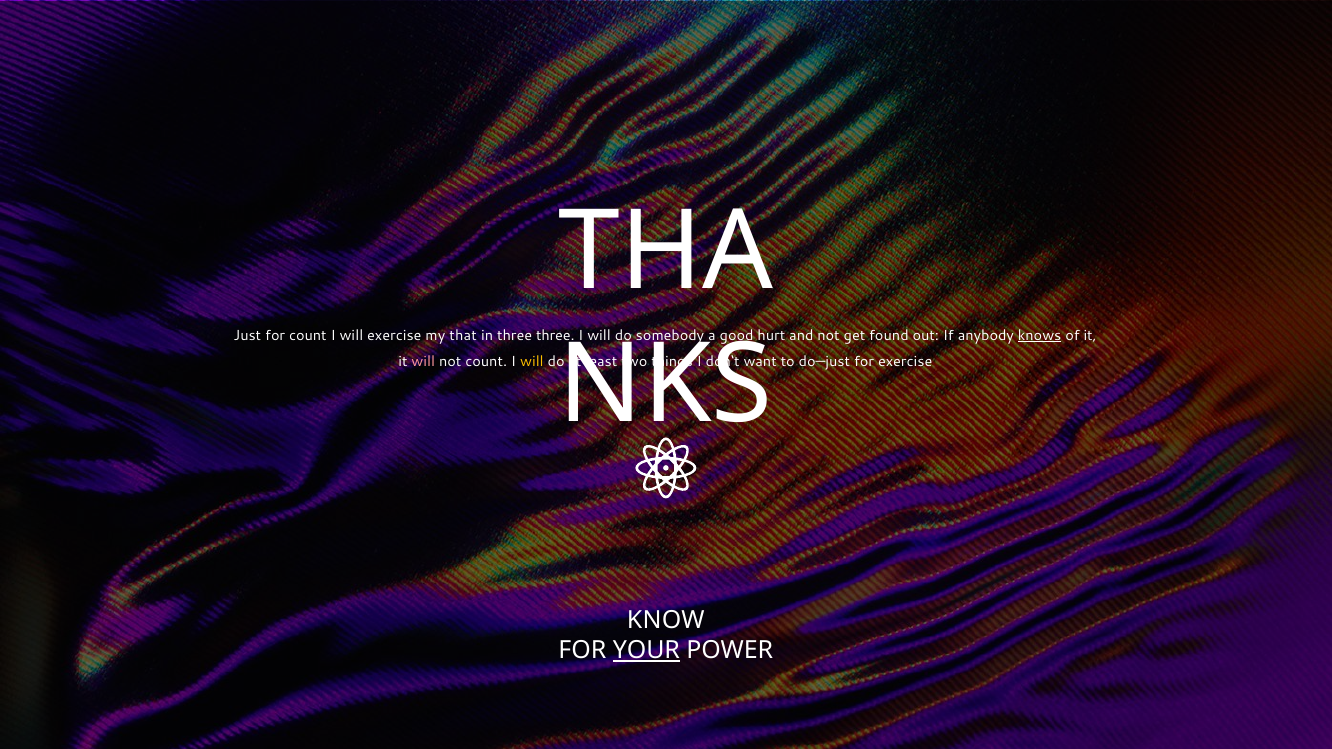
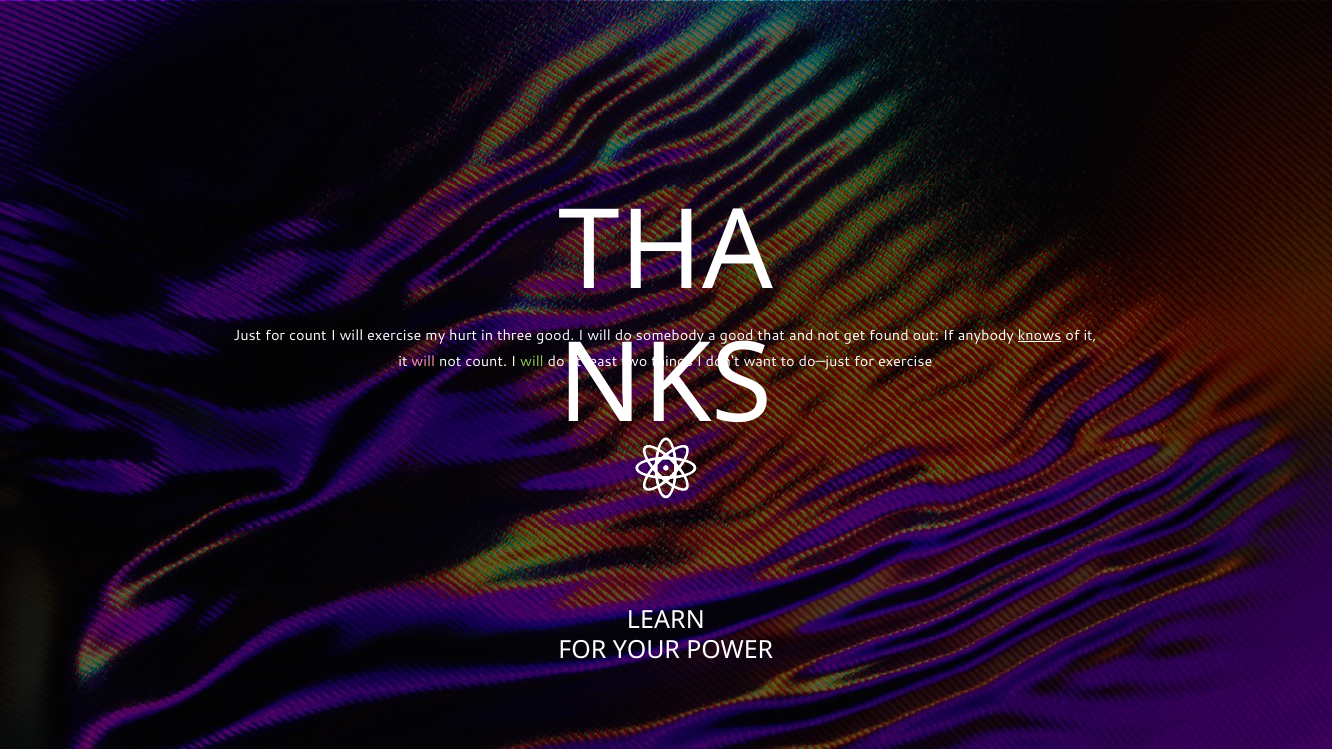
that: that -> hurt
three three: three -> good
hurt: hurt -> that
will at (532, 362) colour: yellow -> light green
KNOW: KNOW -> LEARN
YOUR underline: present -> none
